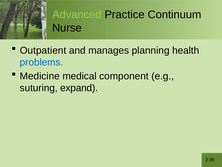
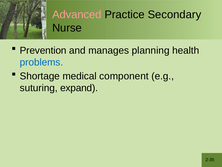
Advanced colour: light green -> pink
Continuum: Continuum -> Secondary
Outpatient: Outpatient -> Prevention
Medicine: Medicine -> Shortage
